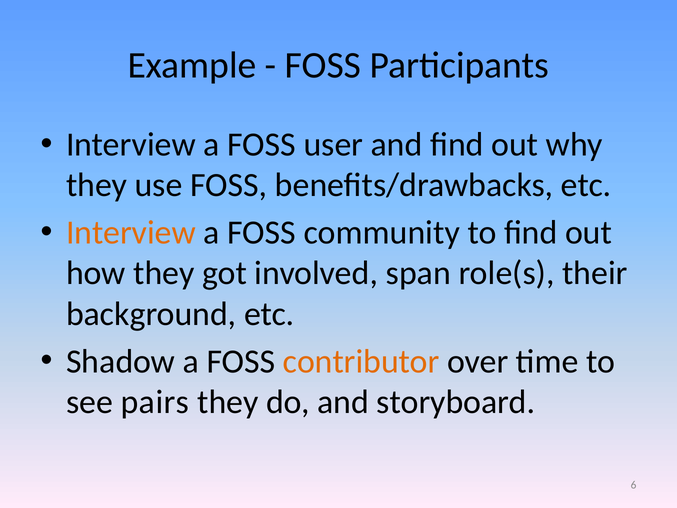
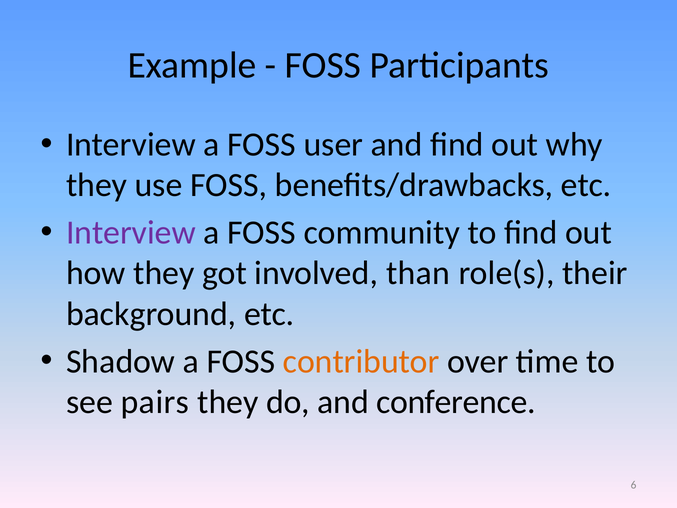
Interview at (131, 233) colour: orange -> purple
span: span -> than
storyboard: storyboard -> conference
